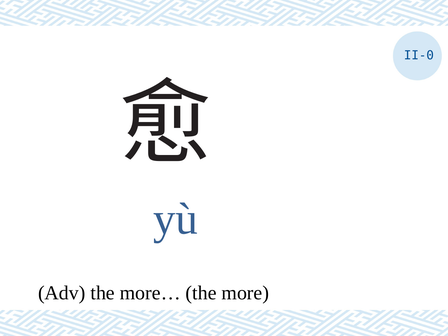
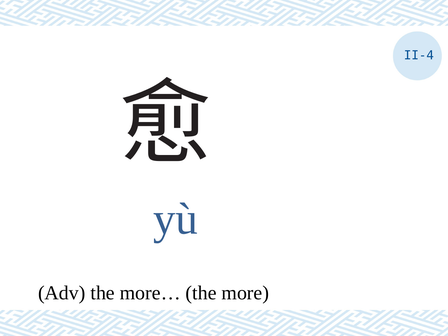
II-0: II-0 -> II-4
